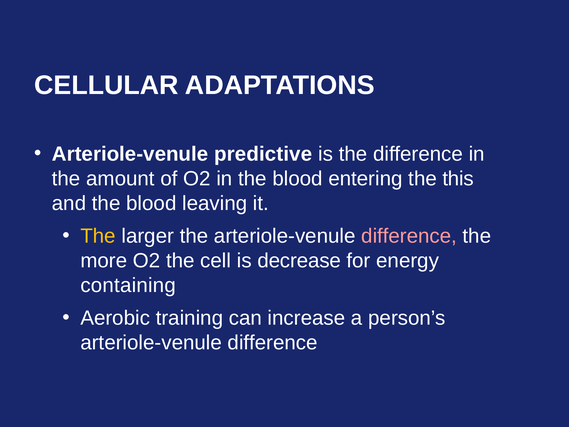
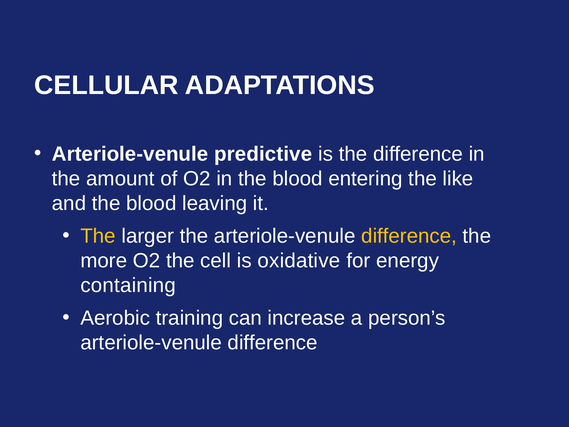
this: this -> like
difference at (409, 236) colour: pink -> yellow
decrease: decrease -> oxidative
